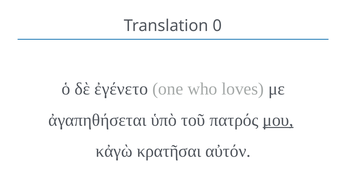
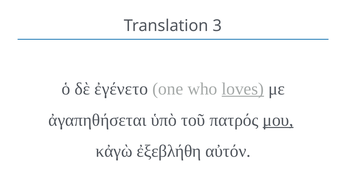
0: 0 -> 3
loves underline: none -> present
κρατῆσαι: κρατῆσαι -> ἐξεβλήθη
